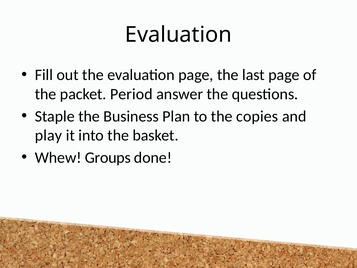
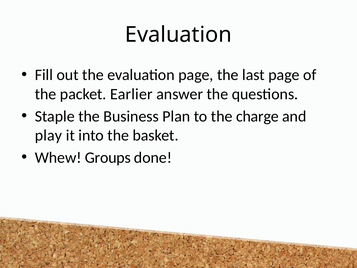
Period: Period -> Earlier
copies: copies -> charge
